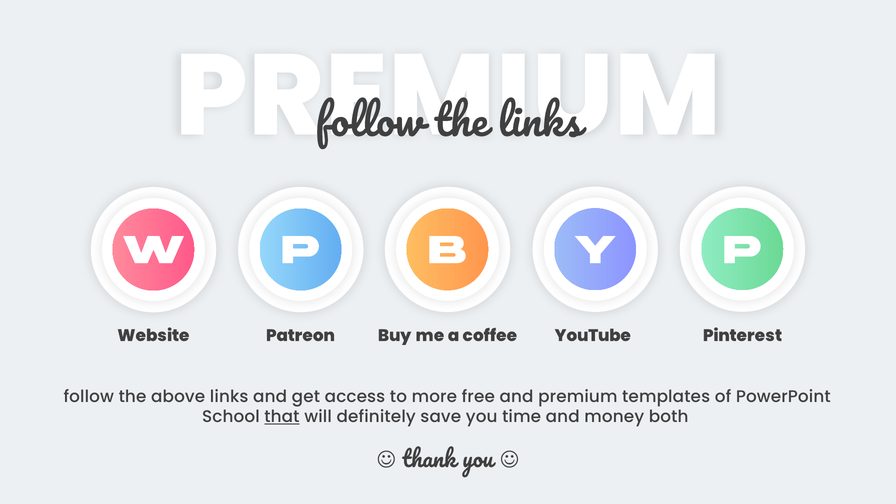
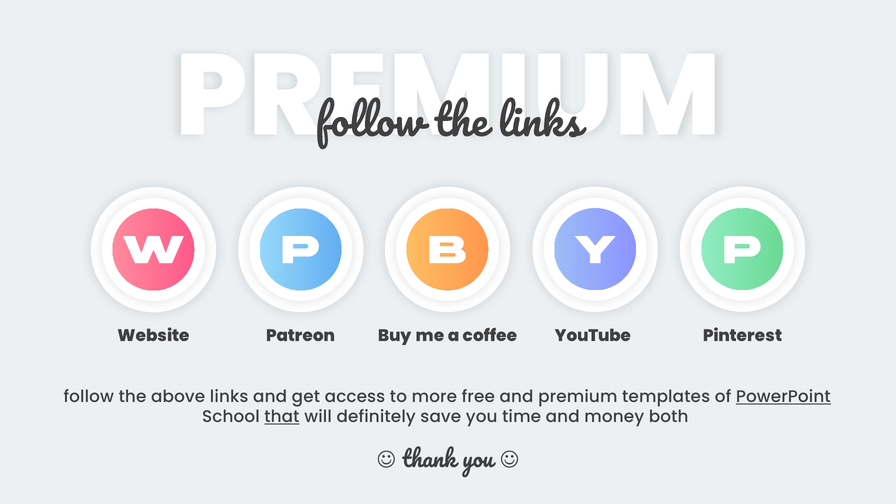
PowerPoint underline: none -> present
